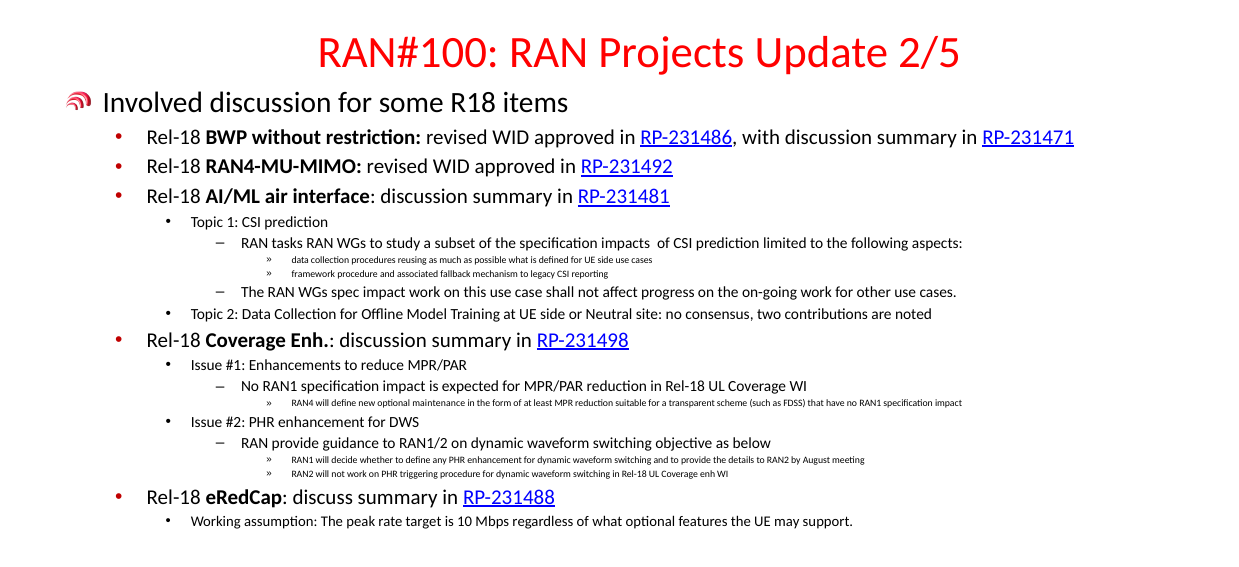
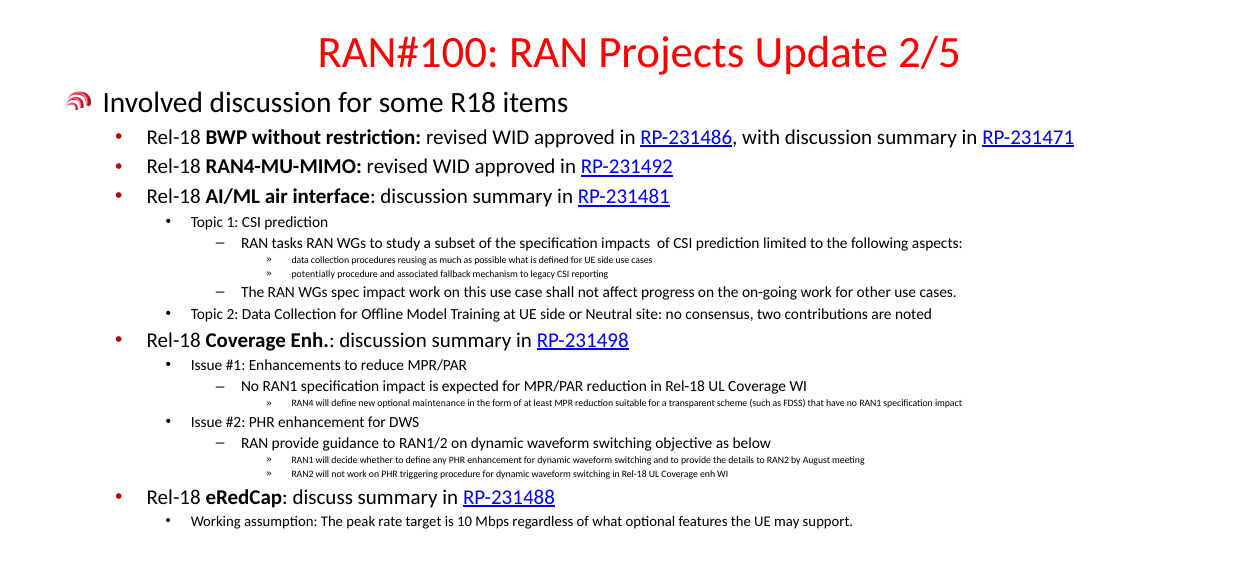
framework: framework -> potentially
